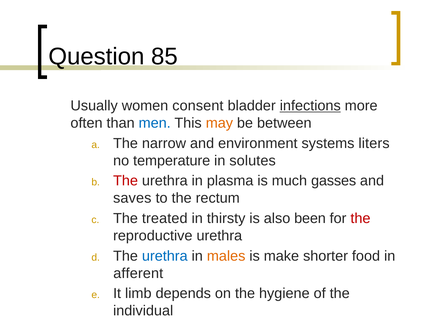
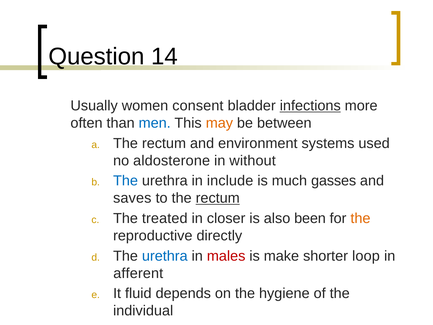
85: 85 -> 14
narrow at (164, 143): narrow -> rectum
liters: liters -> used
temperature: temperature -> aldosterone
solutes: solutes -> without
The at (126, 181) colour: red -> blue
plasma: plasma -> include
rectum at (218, 198) underline: none -> present
thirsty: thirsty -> closer
the at (360, 218) colour: red -> orange
reproductive urethra: urethra -> directly
males colour: orange -> red
food: food -> loop
limb: limb -> fluid
